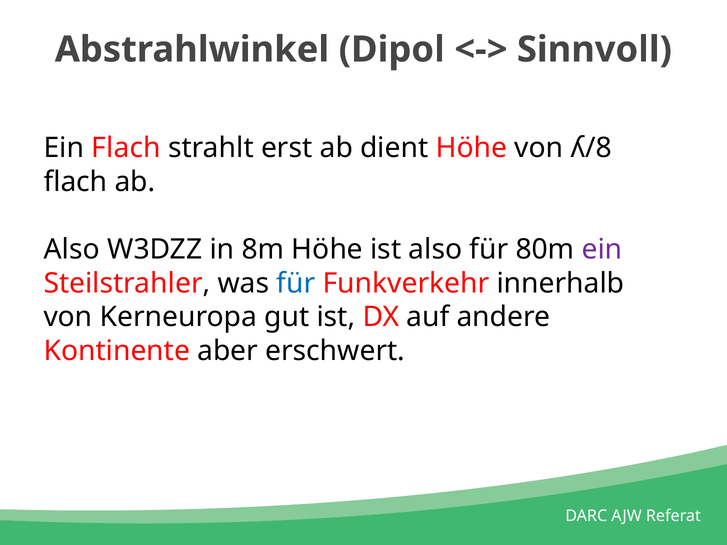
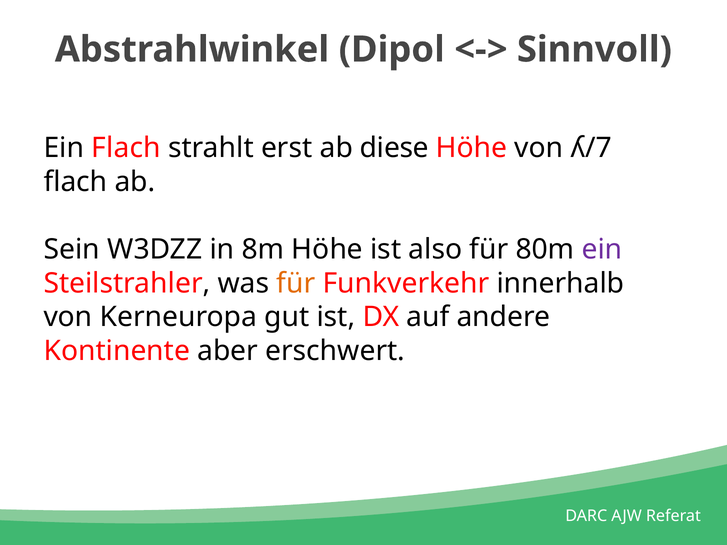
dient: dient -> diese
ʎ/8: ʎ/8 -> ʎ/7
Also at (72, 249): Also -> Sein
für at (296, 283) colour: blue -> orange
